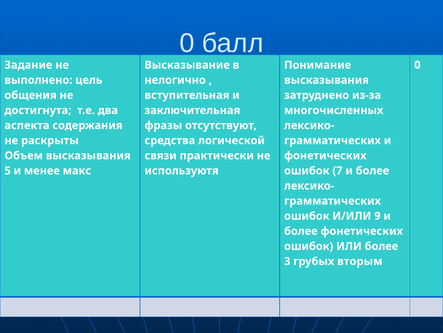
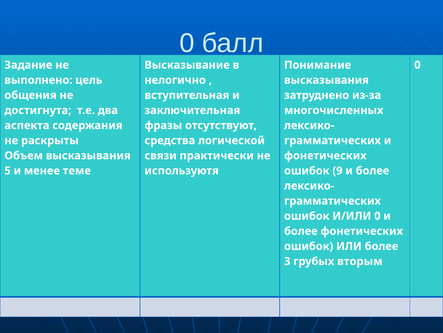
макс: макс -> теме
7: 7 -> 9
И/ИЛИ 9: 9 -> 0
